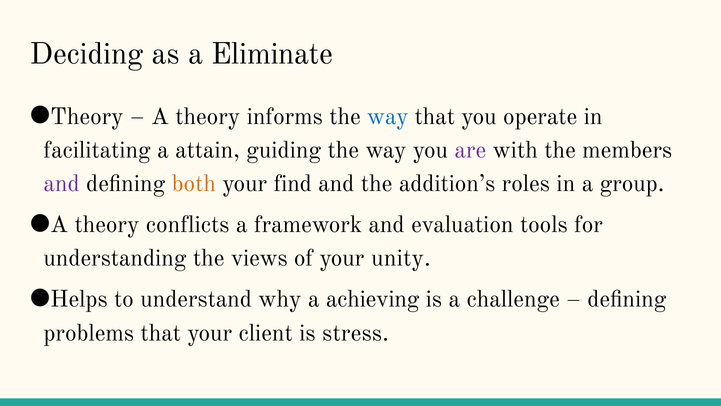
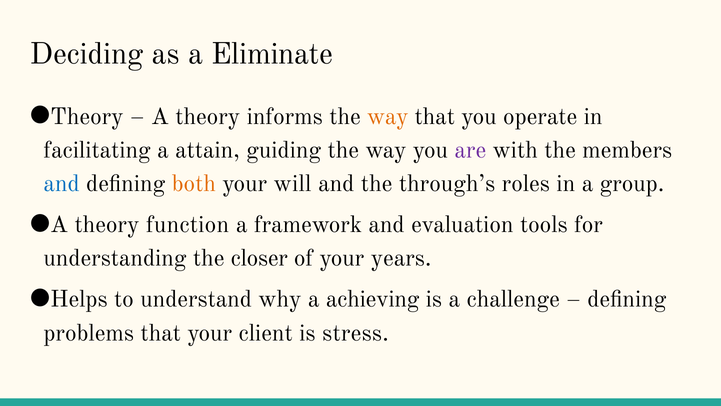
way at (388, 116) colour: blue -> orange
and at (62, 183) colour: purple -> blue
find: find -> will
addition’s: addition’s -> through’s
conflicts: conflicts -> function
views: views -> closer
unity: unity -> years
